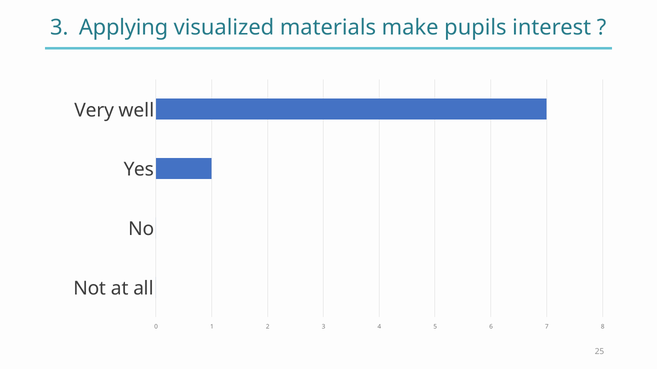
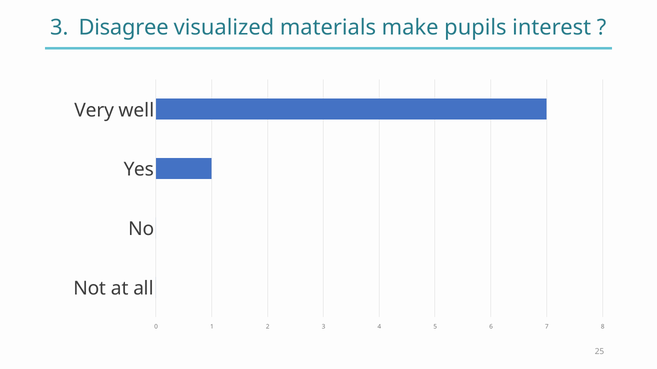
Applying: Applying -> Disagree
